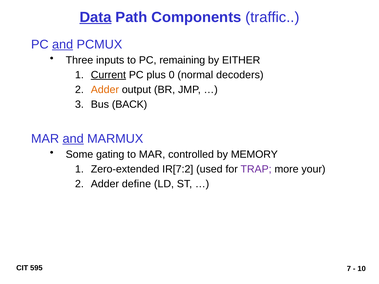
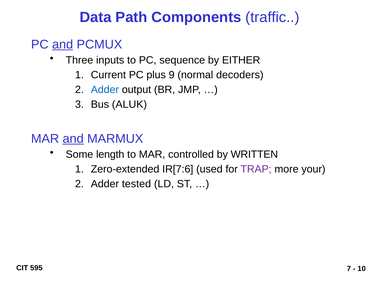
Data underline: present -> none
remaining: remaining -> sequence
Current underline: present -> none
0: 0 -> 9
Adder at (105, 90) colour: orange -> blue
BACK: BACK -> ALUK
gating: gating -> length
MEMORY: MEMORY -> WRITTEN
IR[7:2: IR[7:2 -> IR[7:6
define: define -> tested
